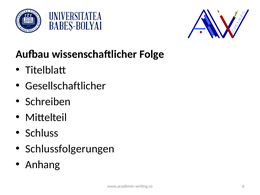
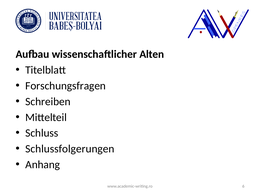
Folge: Folge -> Alten
Gesellschaftlicher: Gesellschaftlicher -> Forschungsfragen
